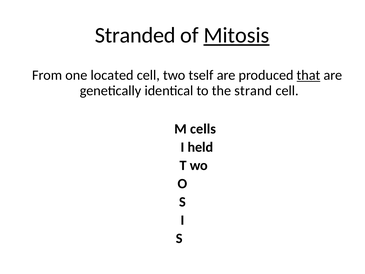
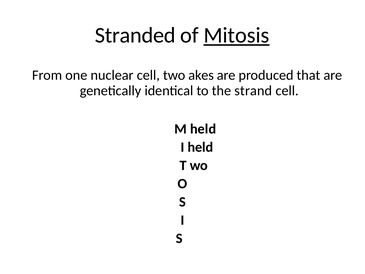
located: located -> nuclear
tself: tself -> akes
that underline: present -> none
M cells: cells -> held
